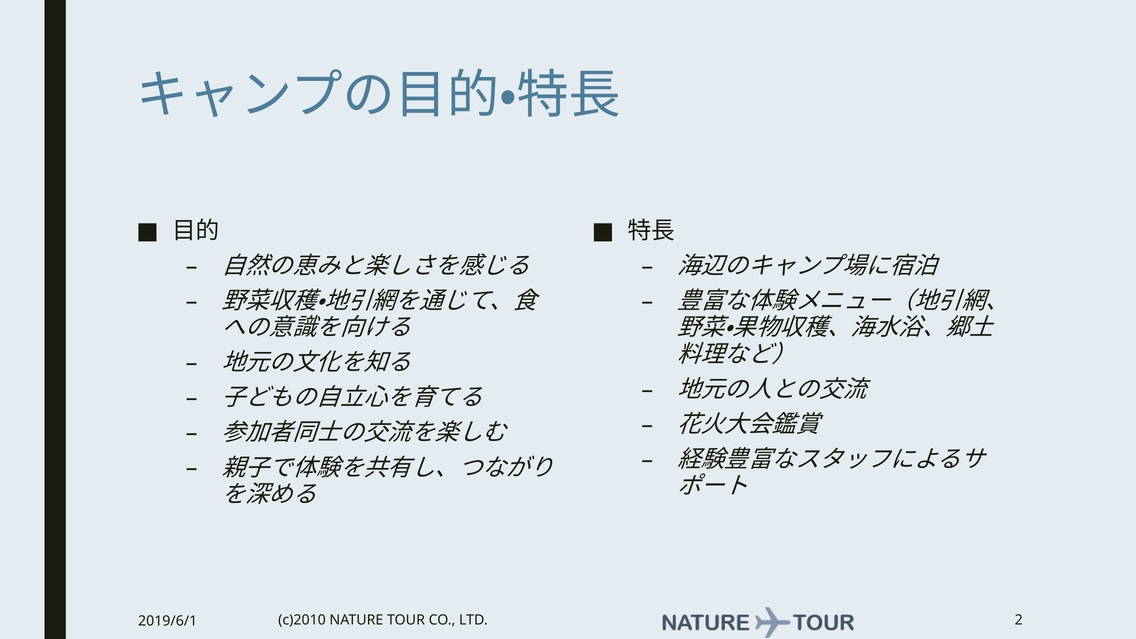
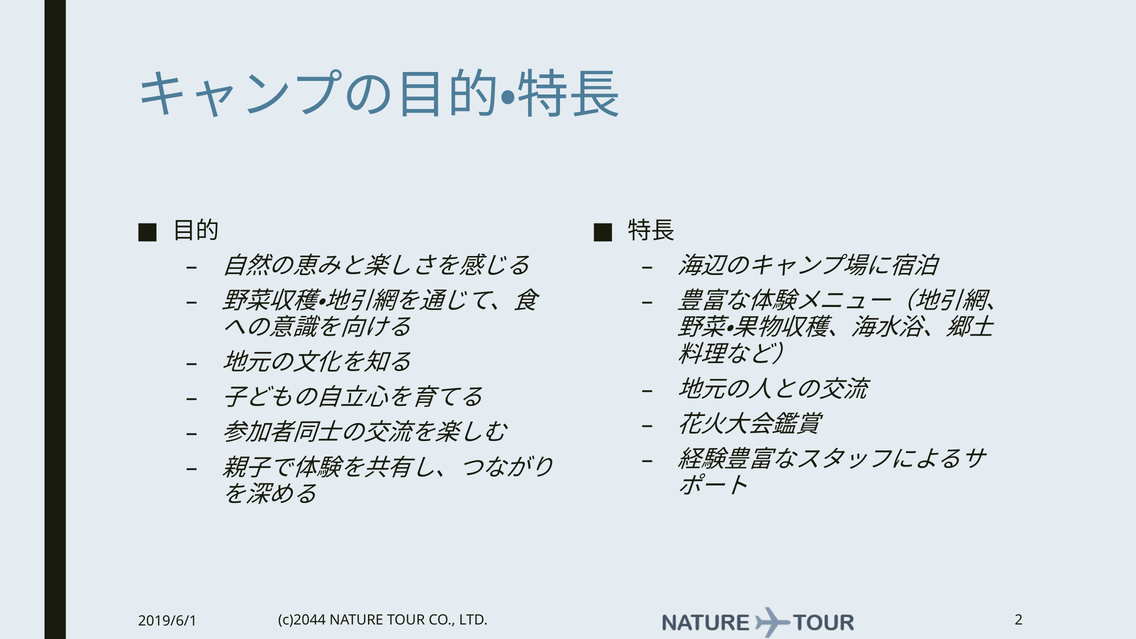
c)2010: c)2010 -> c)2044
